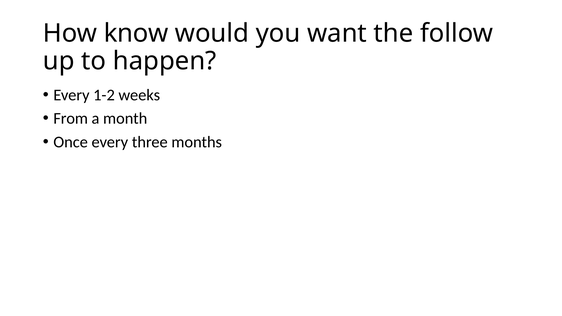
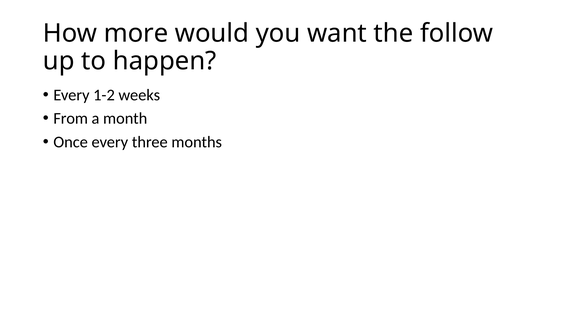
know: know -> more
